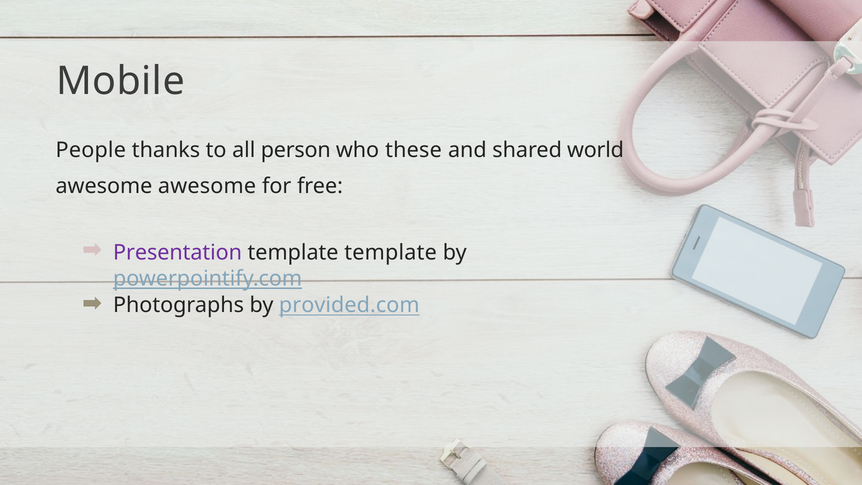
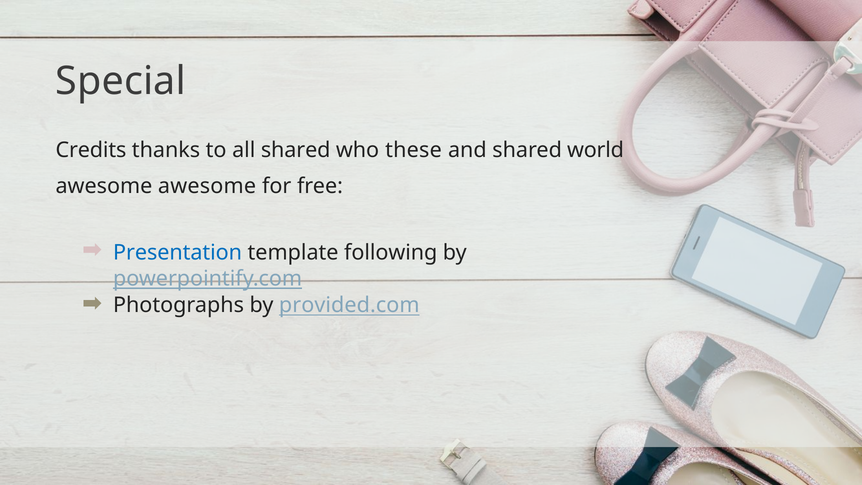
Mobile: Mobile -> Special
People: People -> Credits
all person: person -> shared
Presentation colour: purple -> blue
template template: template -> following
